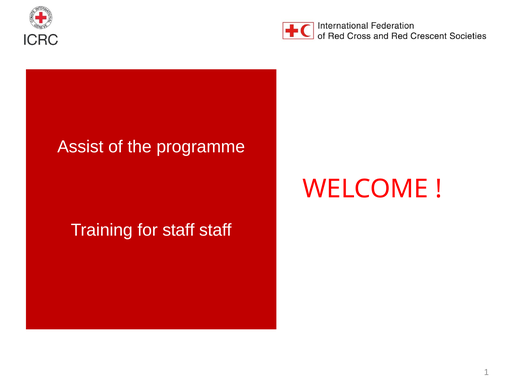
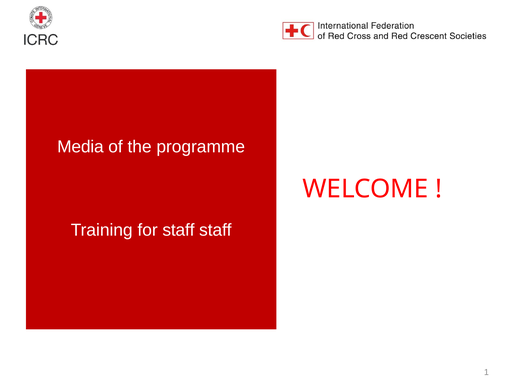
Assist: Assist -> Media
